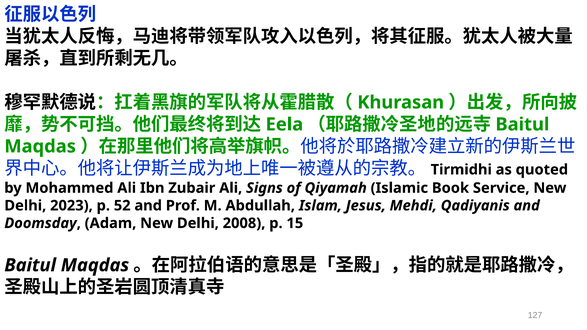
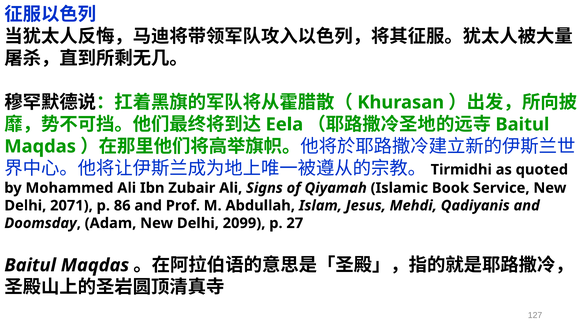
2023: 2023 -> 2071
52: 52 -> 86
2008: 2008 -> 2099
15: 15 -> 27
